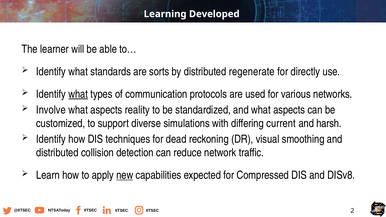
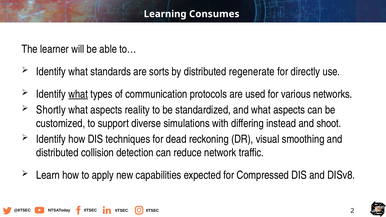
Developed: Developed -> Consumes
Involve: Involve -> Shortly
current: current -> instead
harsh: harsh -> shoot
new underline: present -> none
